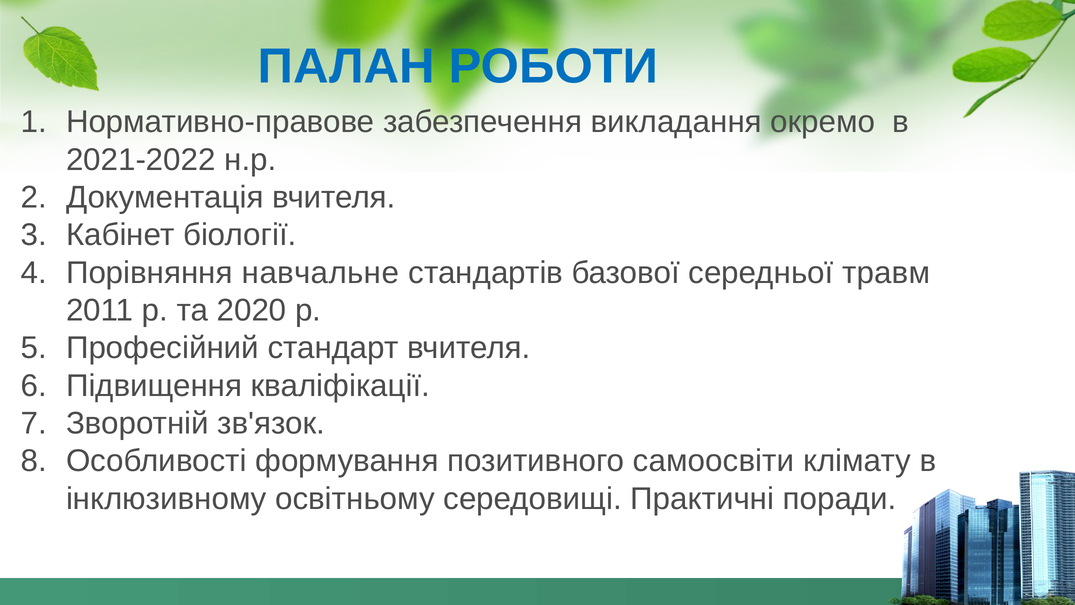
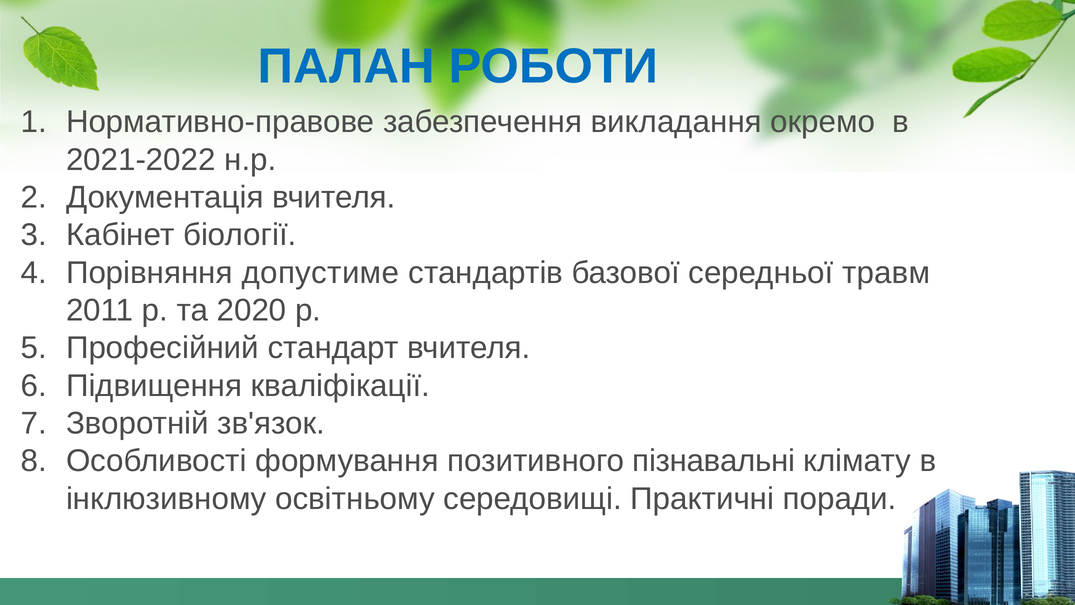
навчальне: навчальне -> допустиме
самоосвіти: самоосвіти -> пізнавальні
